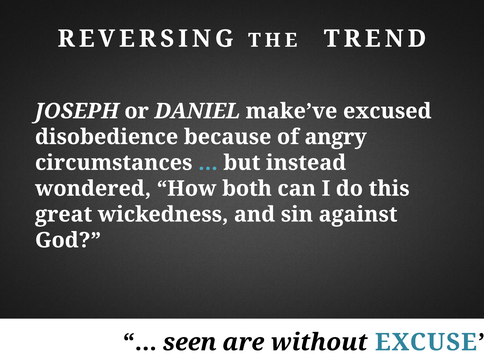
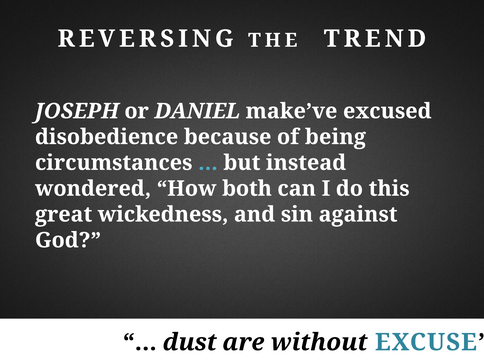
angry: angry -> being
seen: seen -> dust
